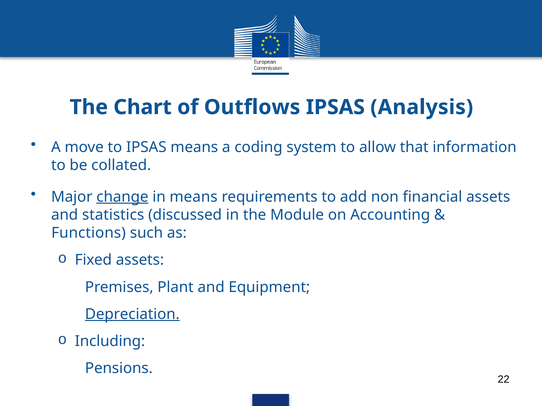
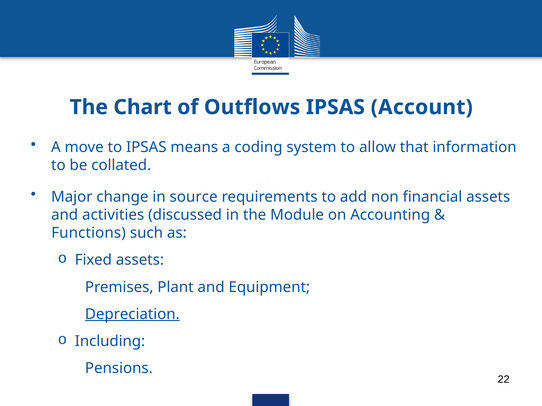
Analysis: Analysis -> Account
change underline: present -> none
in means: means -> source
statistics: statistics -> activities
